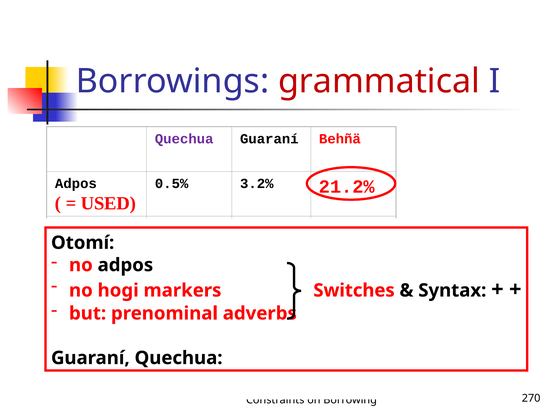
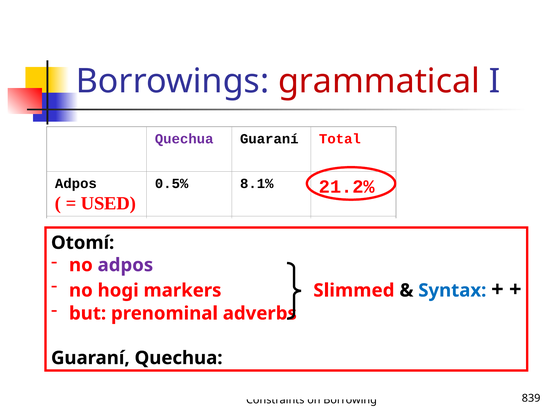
Behñä: Behñä -> Total
3.2%: 3.2% -> 8.1%
adpos at (125, 265) colour: black -> purple
Switches: Switches -> Slimmed
Syntax colour: black -> blue
270: 270 -> 839
